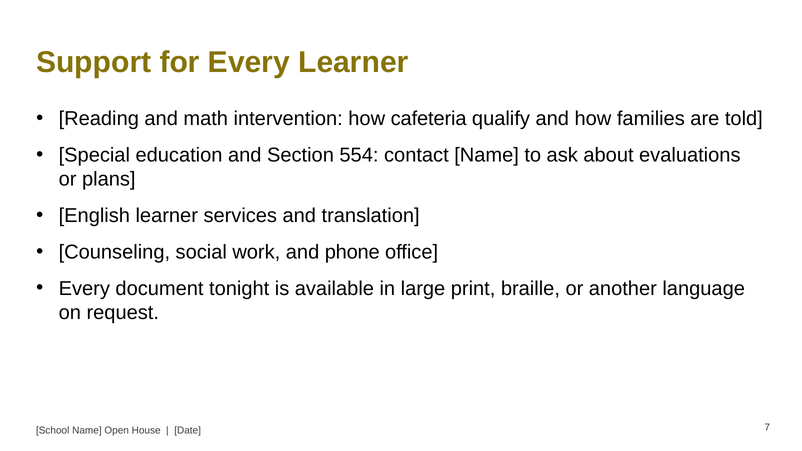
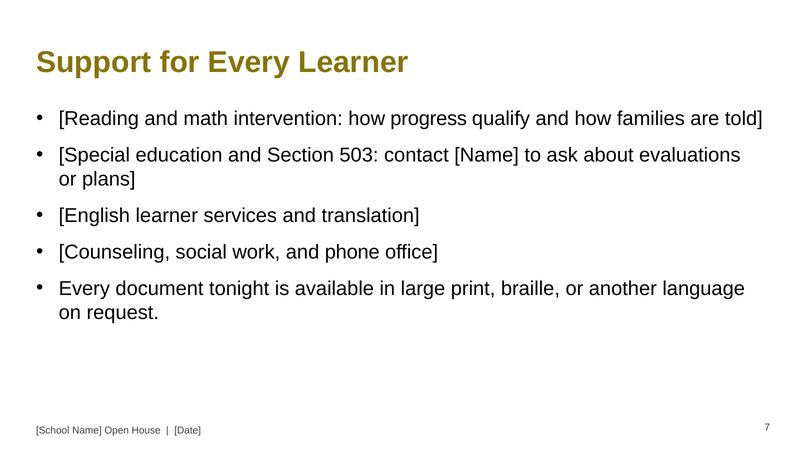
cafeteria: cafeteria -> progress
554: 554 -> 503
